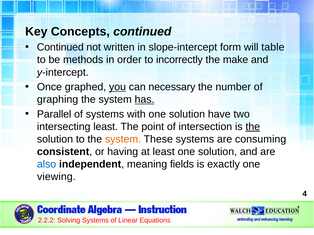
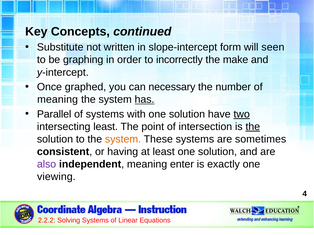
Continued at (60, 47): Continued -> Substitute
table: table -> seen
methods: methods -> graphing
you underline: present -> none
graphing at (58, 100): graphing -> meaning
two underline: none -> present
consuming: consuming -> sometimes
also colour: blue -> purple
fields: fields -> enter
